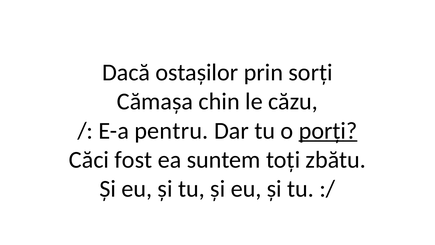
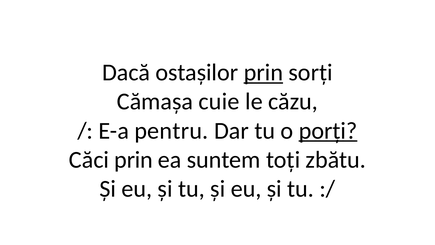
prin at (263, 73) underline: none -> present
chin: chin -> cuie
Căci fost: fost -> prin
